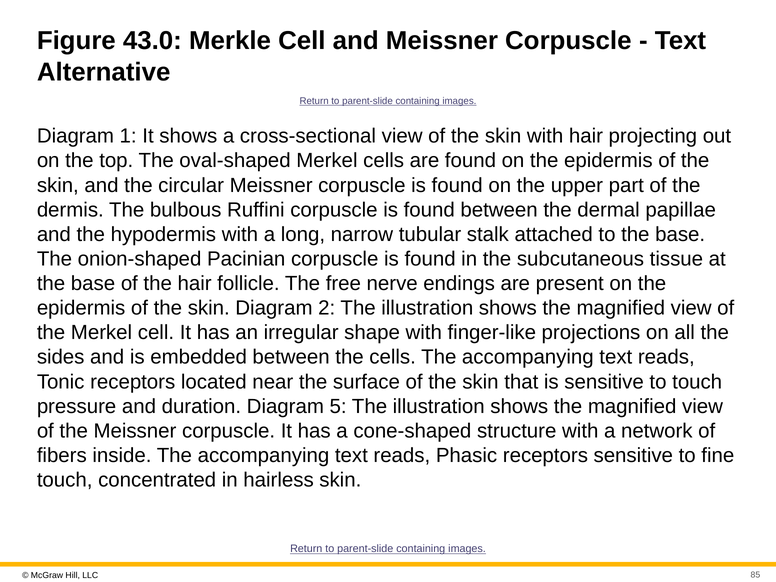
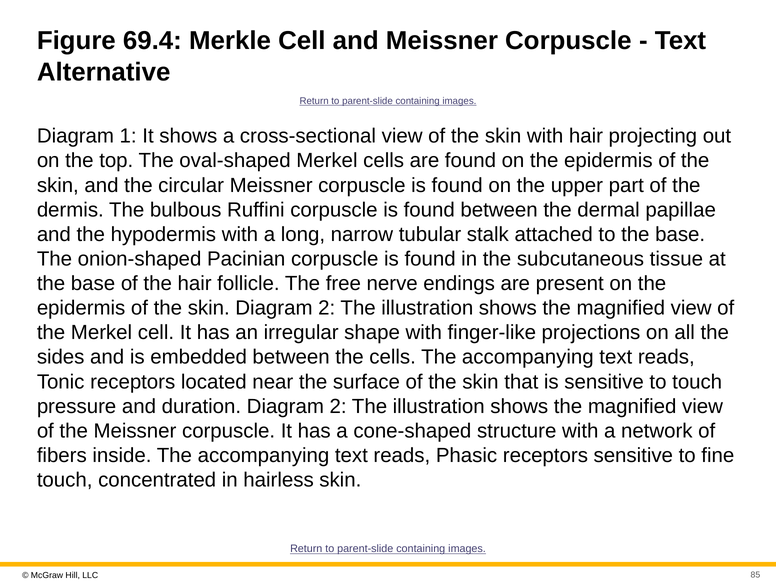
43.0: 43.0 -> 69.4
duration Diagram 5: 5 -> 2
